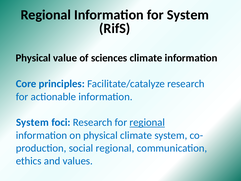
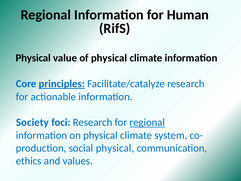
for System: System -> Human
of sciences: sciences -> physical
principles underline: none -> present
System at (32, 122): System -> Society
social regional: regional -> physical
